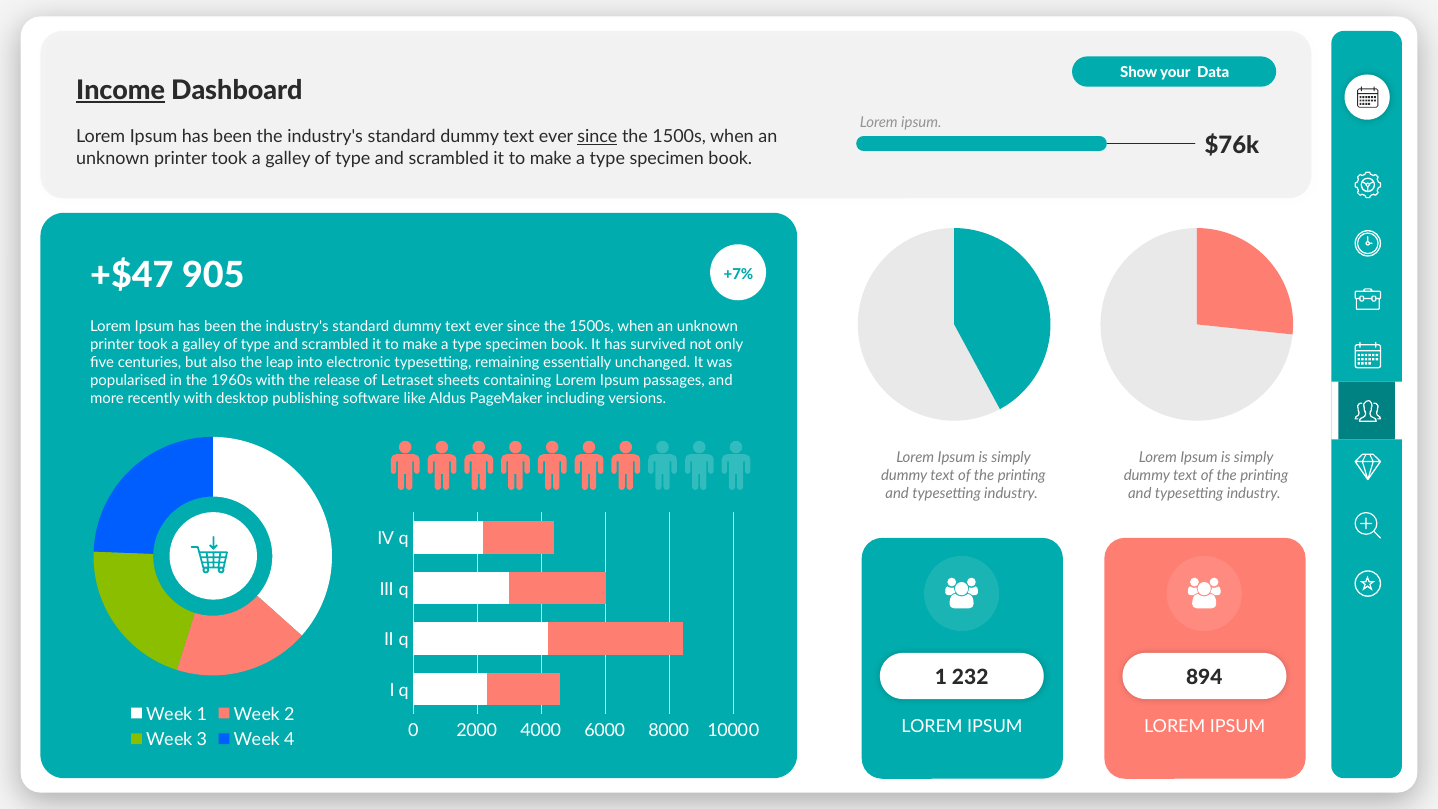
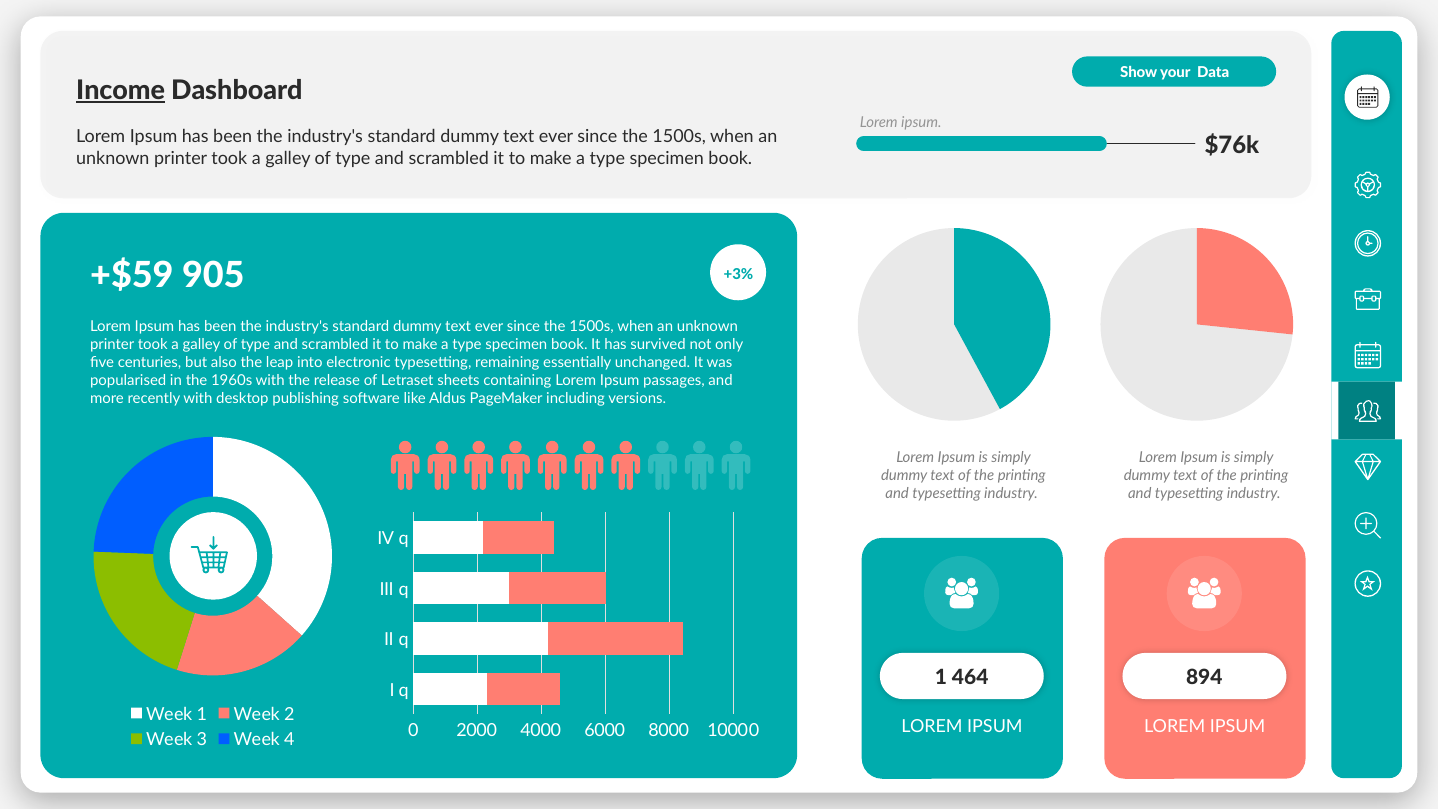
since at (597, 137) underline: present -> none
+$47: +$47 -> +$59
+7%: +7% -> +3%
232: 232 -> 464
